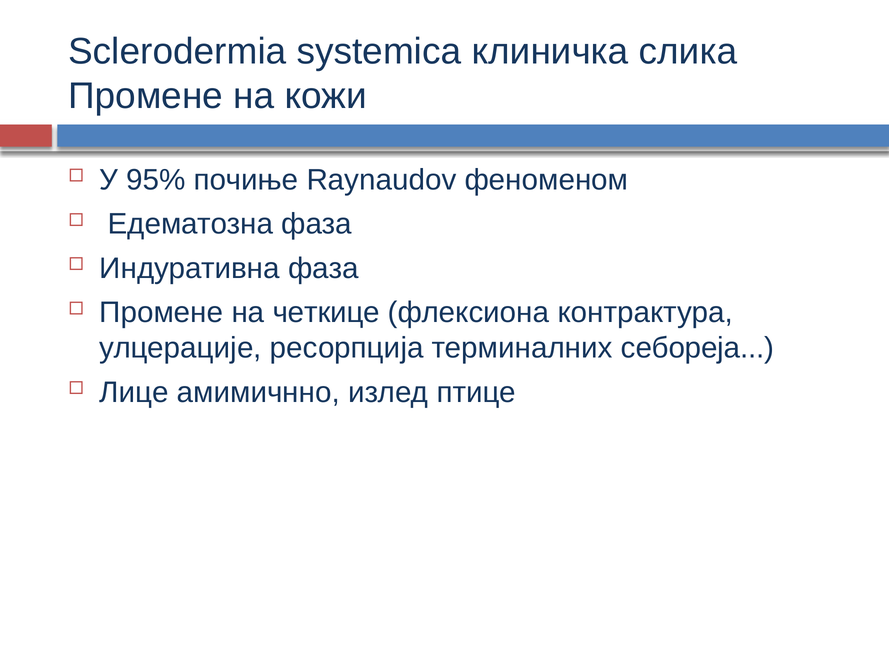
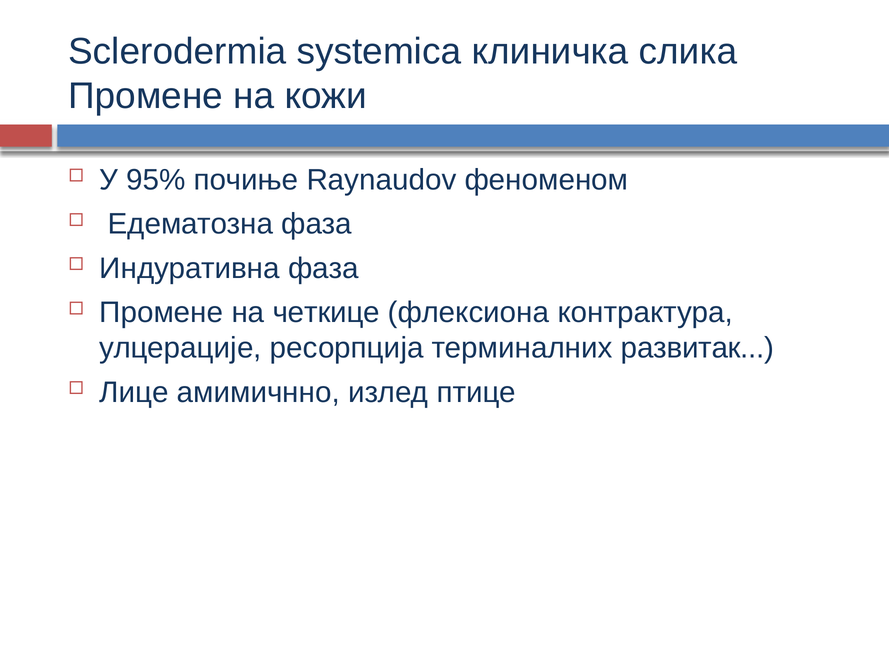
себореја: себореја -> развитак
